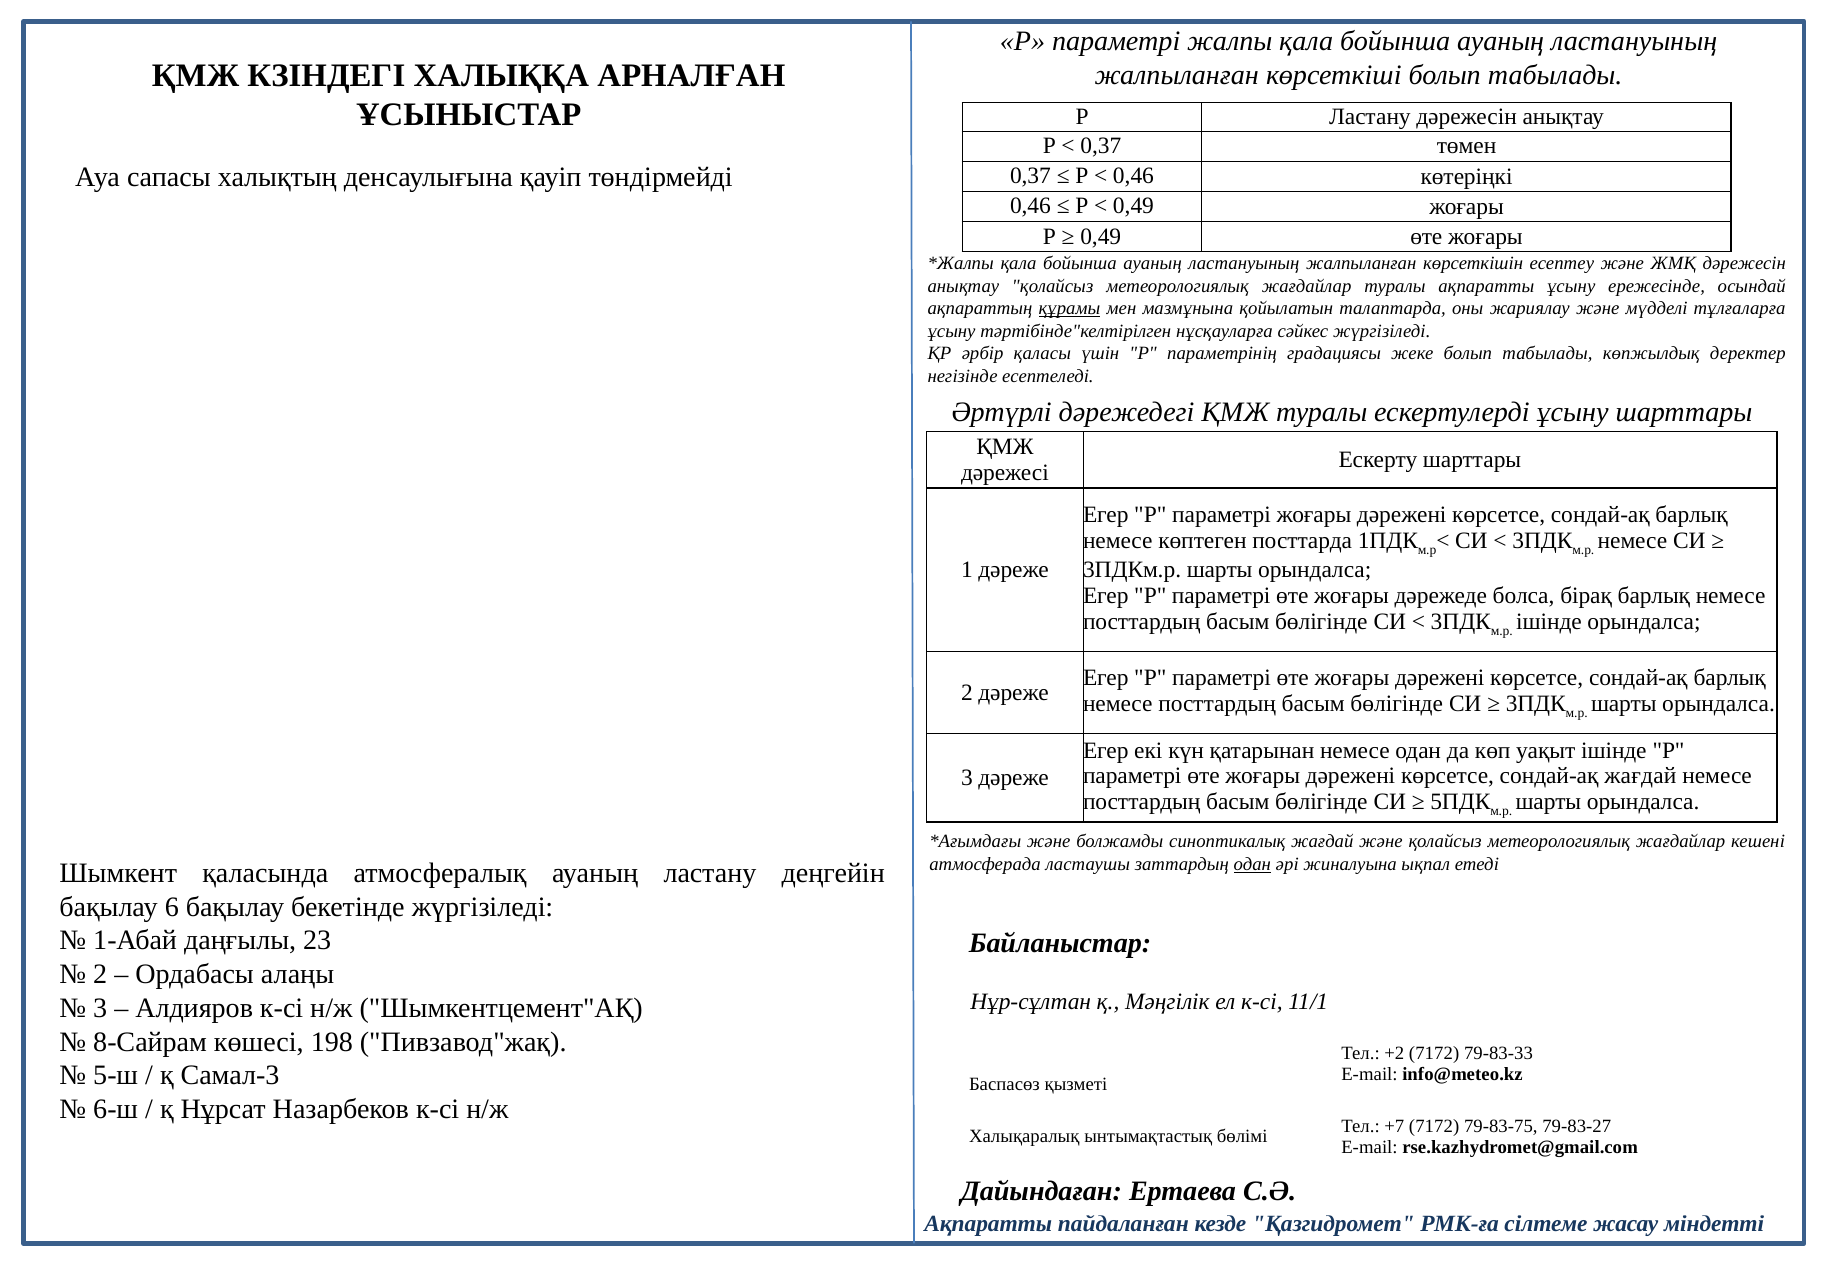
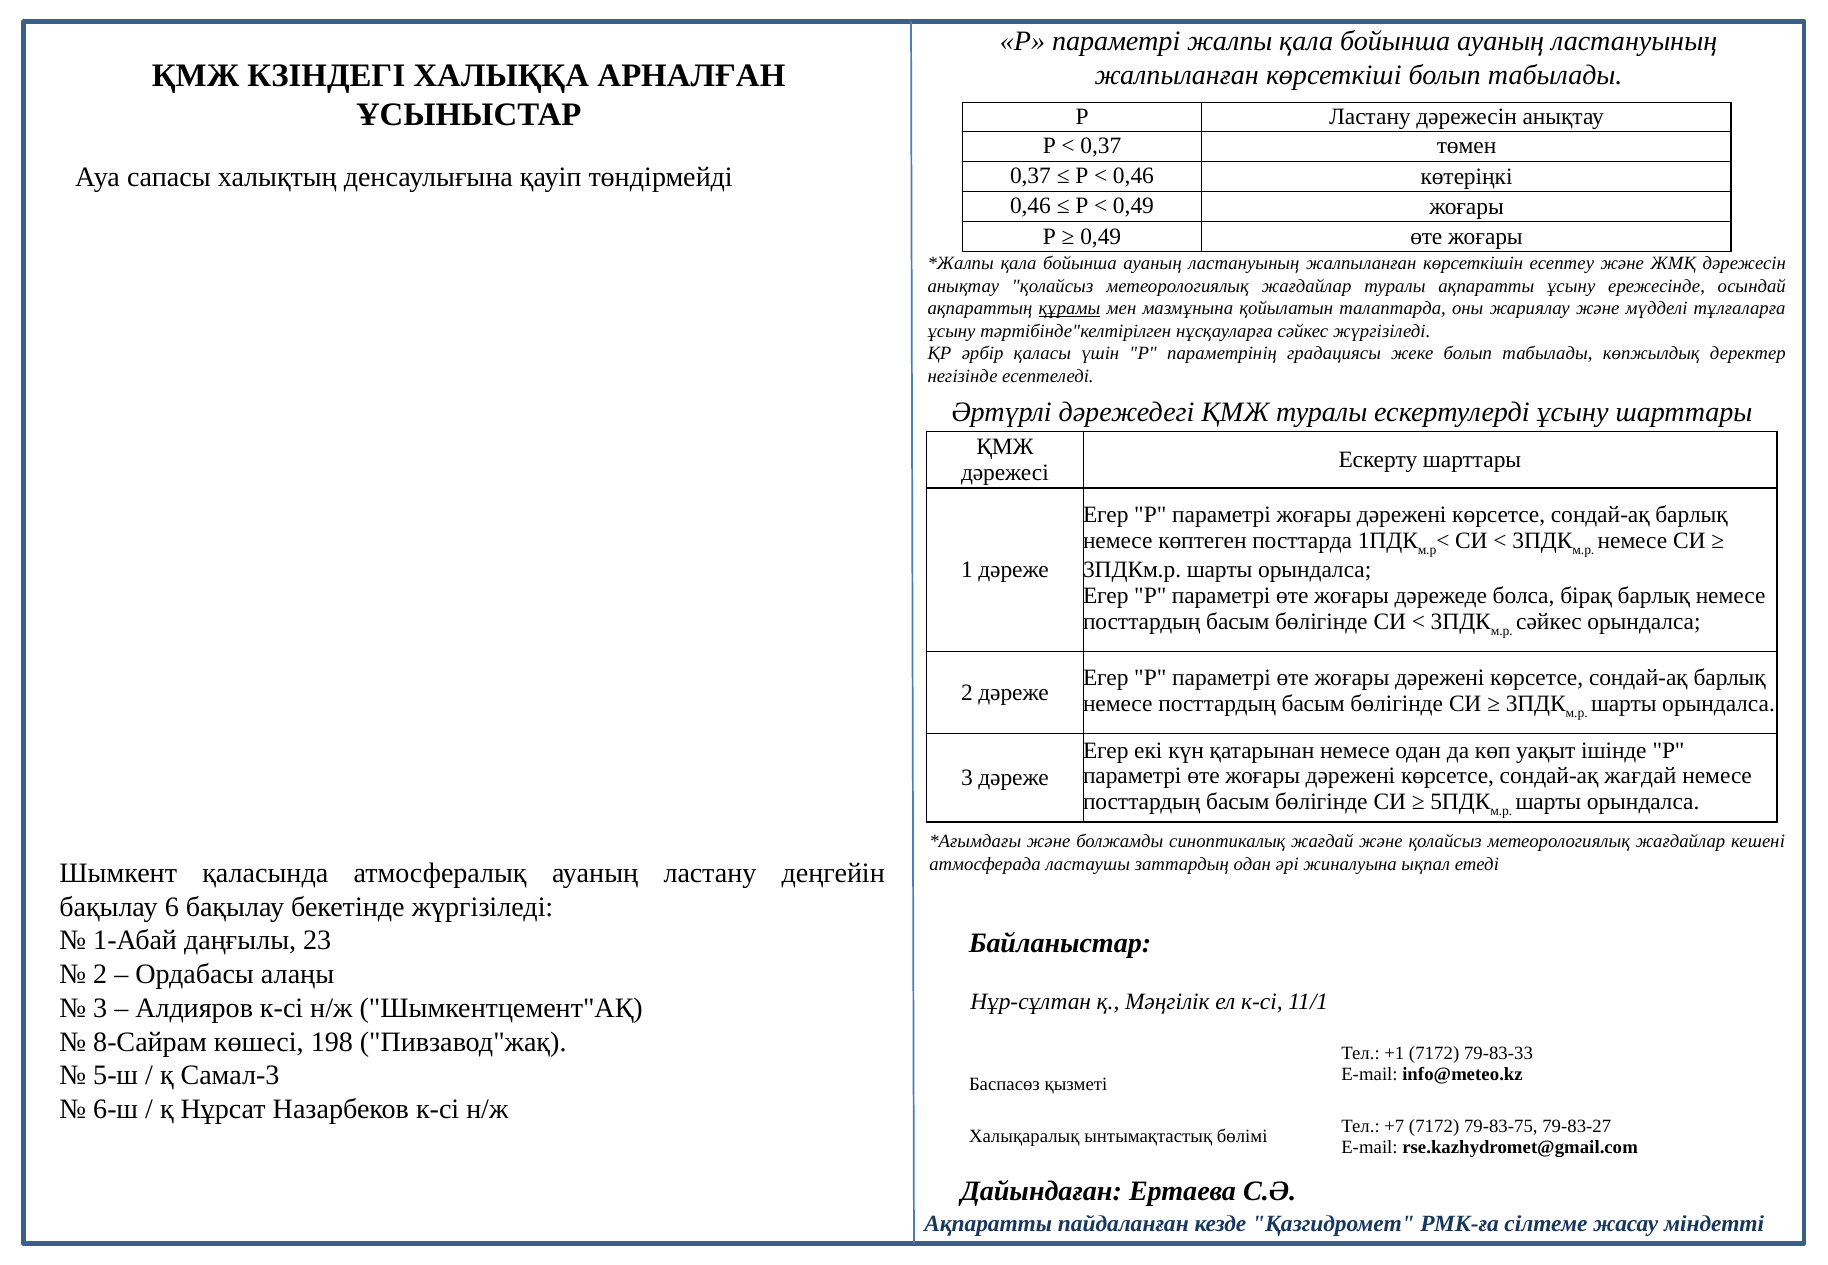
ішінде at (1549, 622): ішінде -> сәйкес
одан at (1252, 864) underline: present -> none
+2: +2 -> +1
